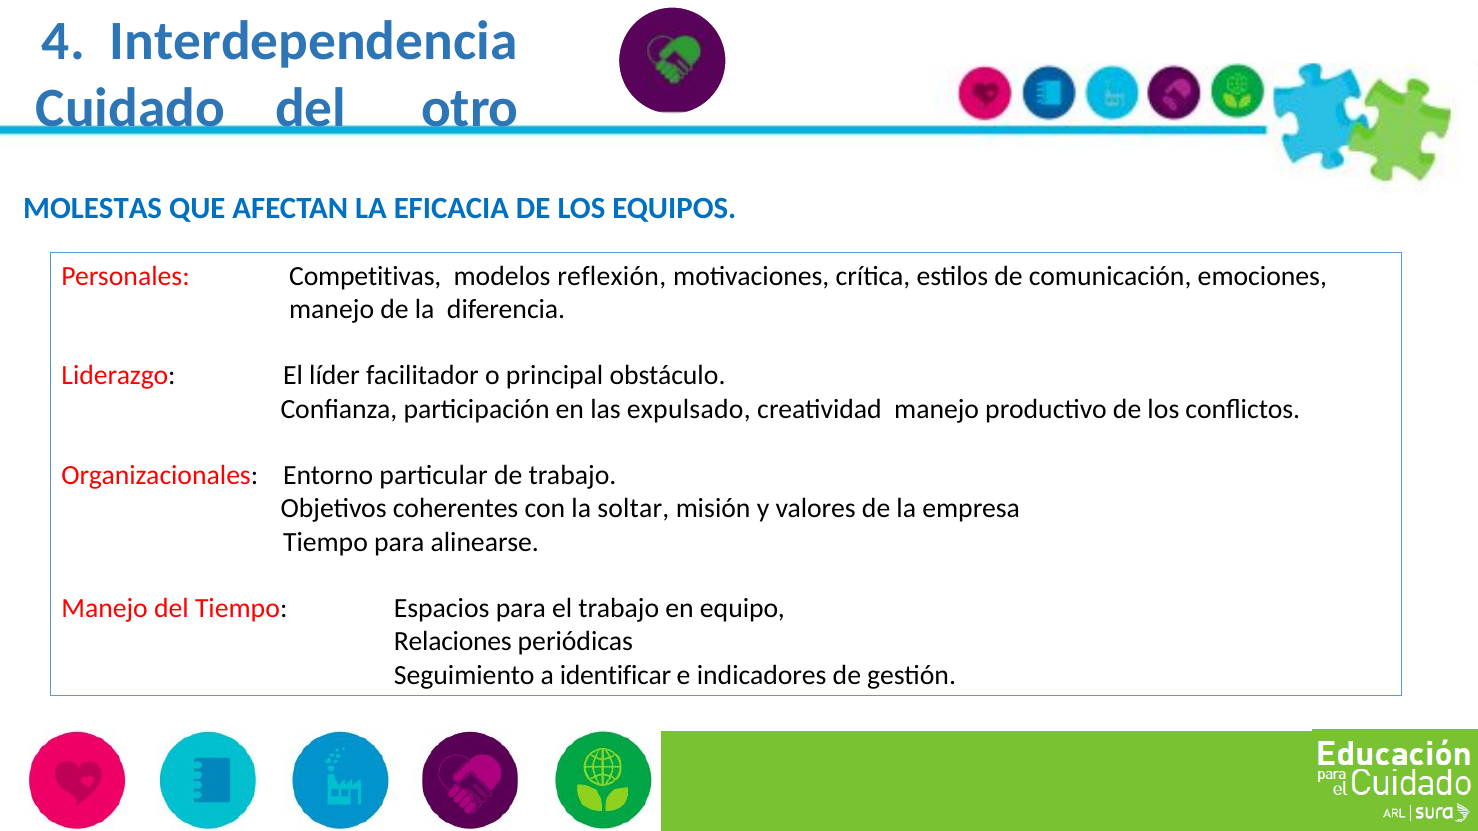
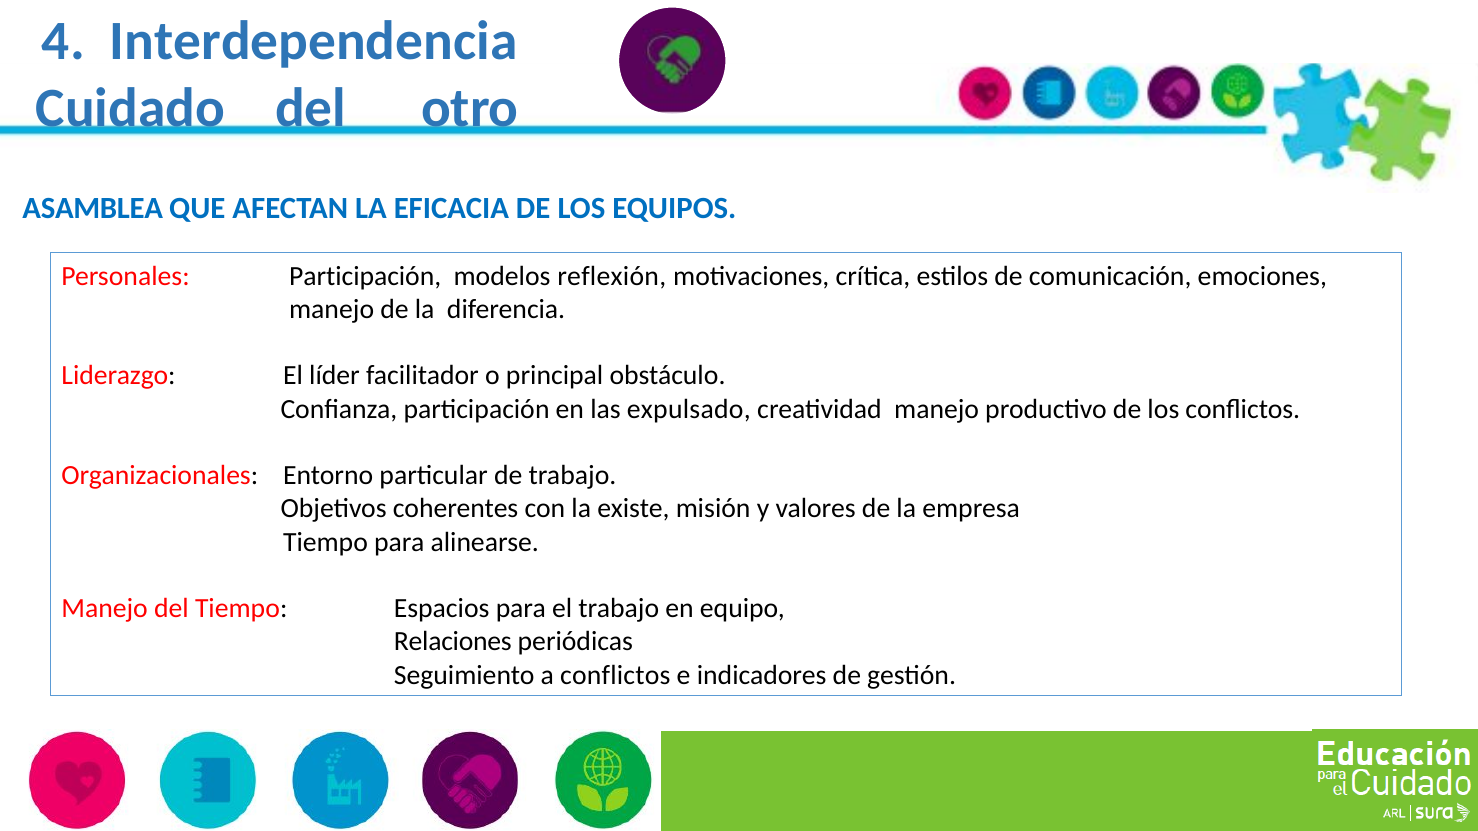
MOLESTAS: MOLESTAS -> ASAMBLEA
Personales Competitivas: Competitivas -> Participación
soltar: soltar -> existe
a identificar: identificar -> conflictos
